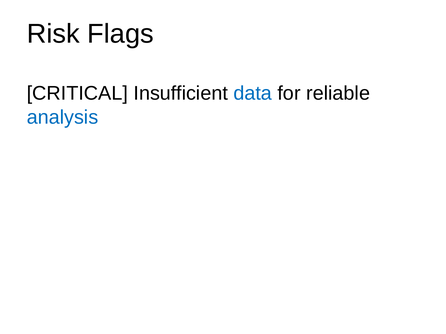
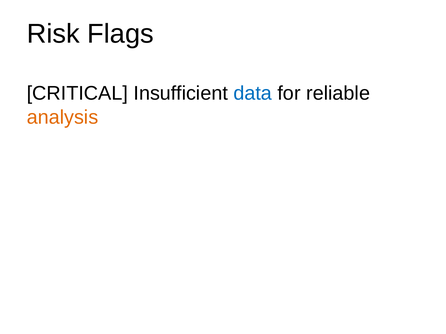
analysis colour: blue -> orange
